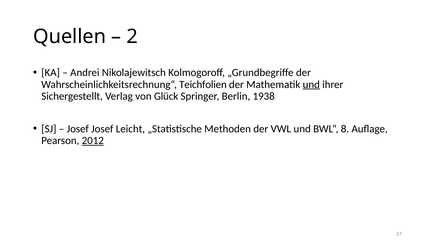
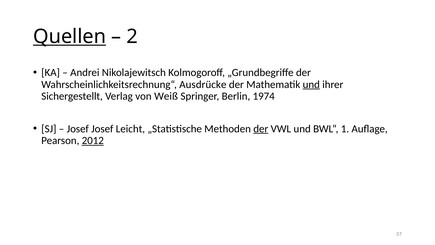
Quellen underline: none -> present
Teichfolien: Teichfolien -> Ausdrücke
Glück: Glück -> Weiß
1938: 1938 -> 1974
der at (261, 129) underline: none -> present
8: 8 -> 1
